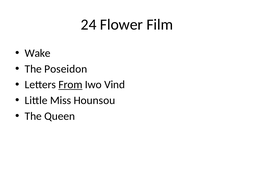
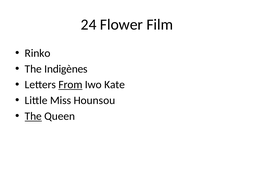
Wake: Wake -> Rinko
Poseidon: Poseidon -> Indigènes
Vind: Vind -> Kate
The at (33, 117) underline: none -> present
